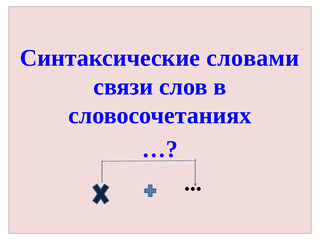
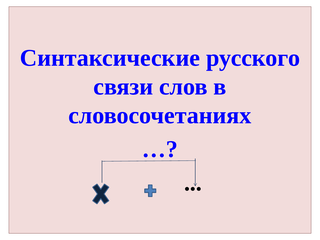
словами: словами -> русского
